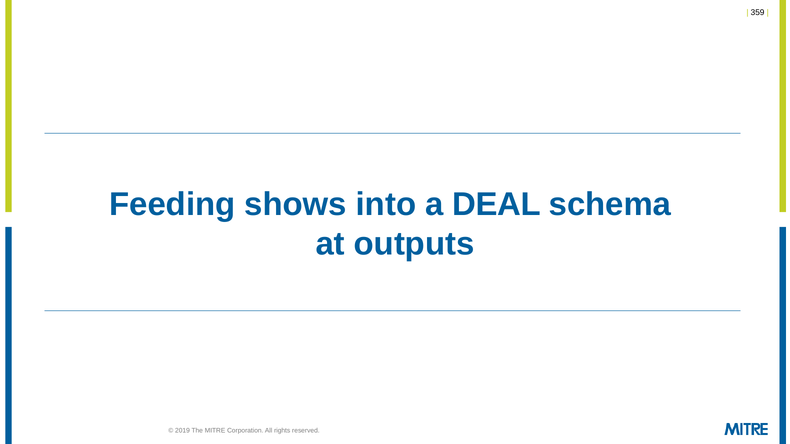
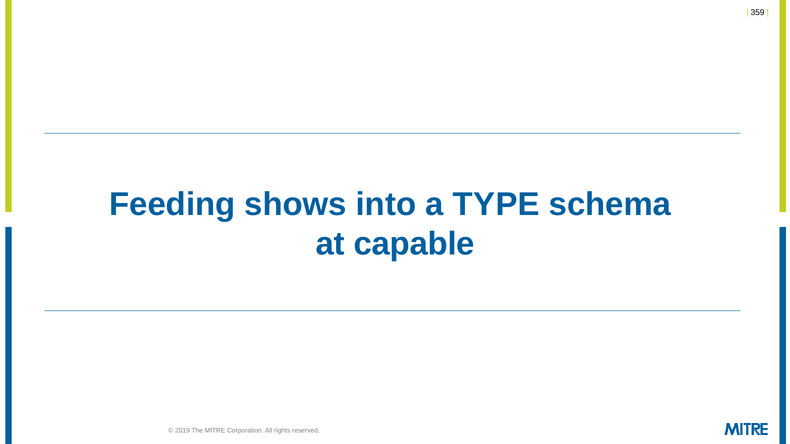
DEAL: DEAL -> TYPE
outputs: outputs -> capable
